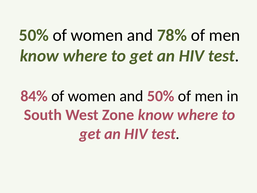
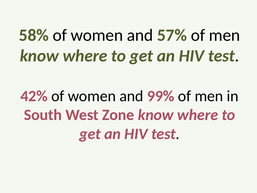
50% at (34, 35): 50% -> 58%
78%: 78% -> 57%
84%: 84% -> 42%
and 50%: 50% -> 99%
